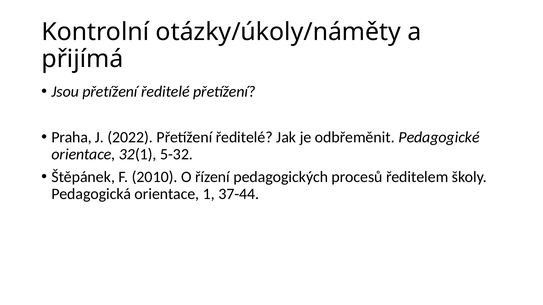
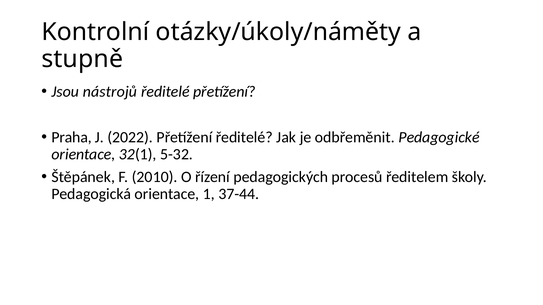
přijímá: přijímá -> stupně
Jsou přetížení: přetížení -> nástrojů
